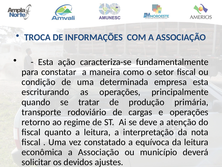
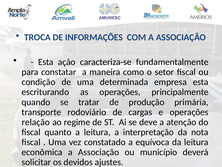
retorno: retorno -> relação
